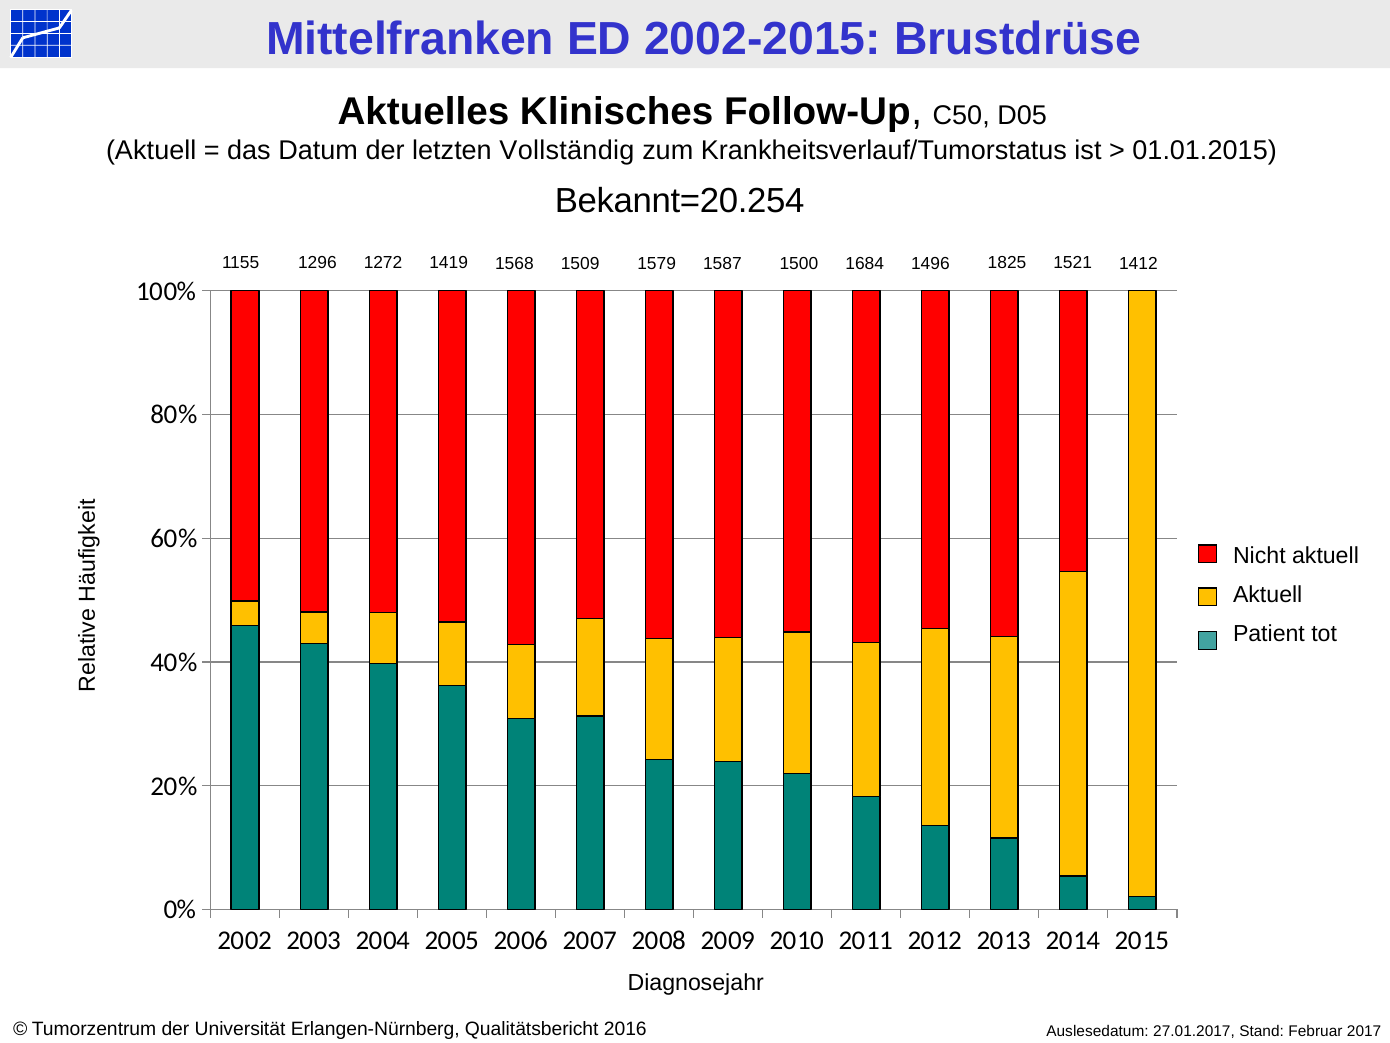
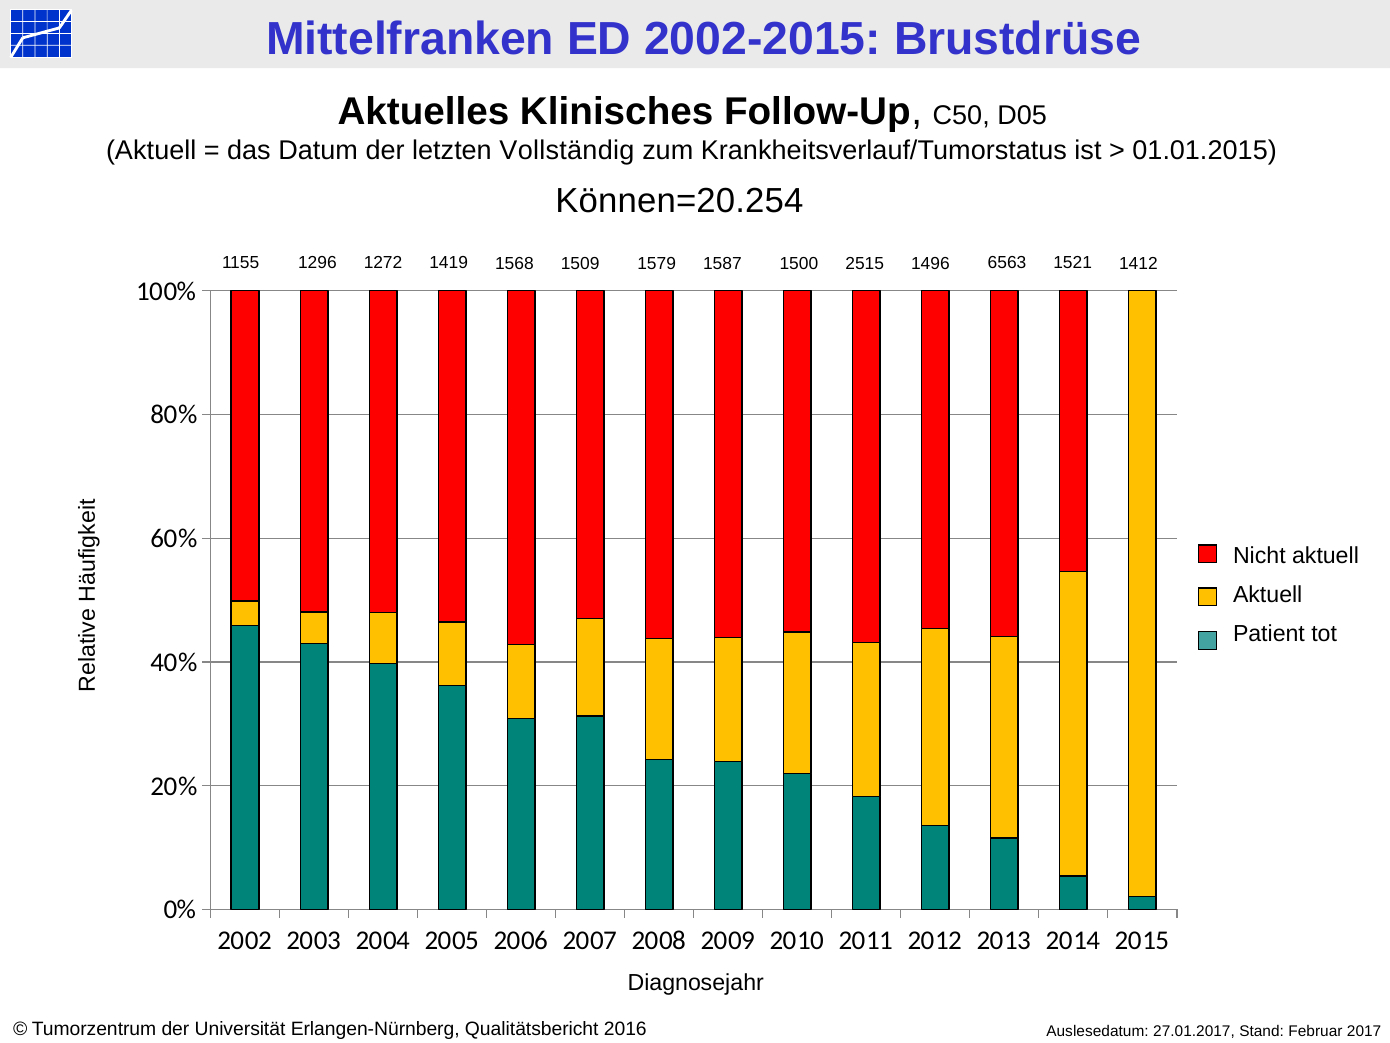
Bekannt=20.254: Bekannt=20.254 -> Können=20.254
1825: 1825 -> 6563
1684: 1684 -> 2515
